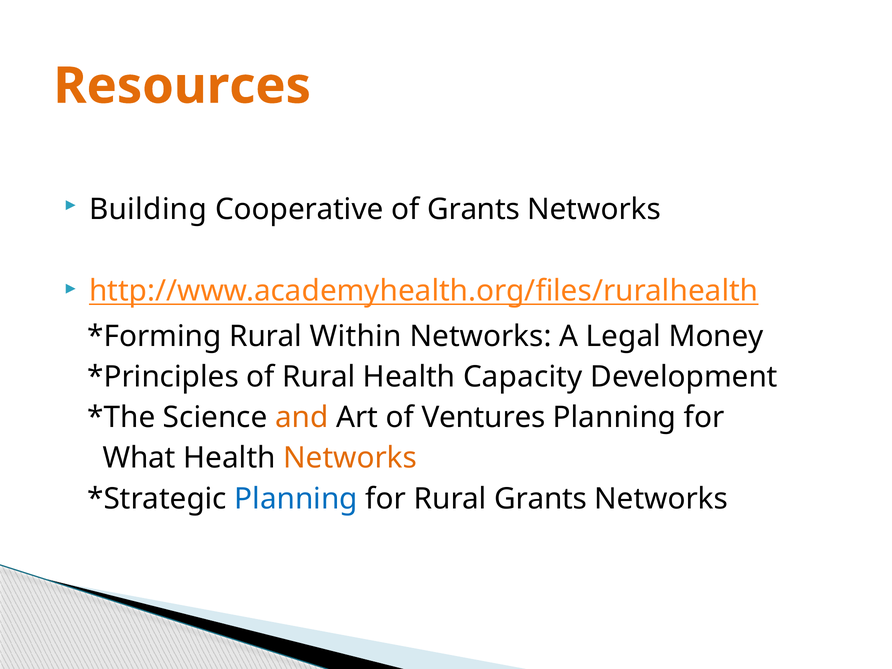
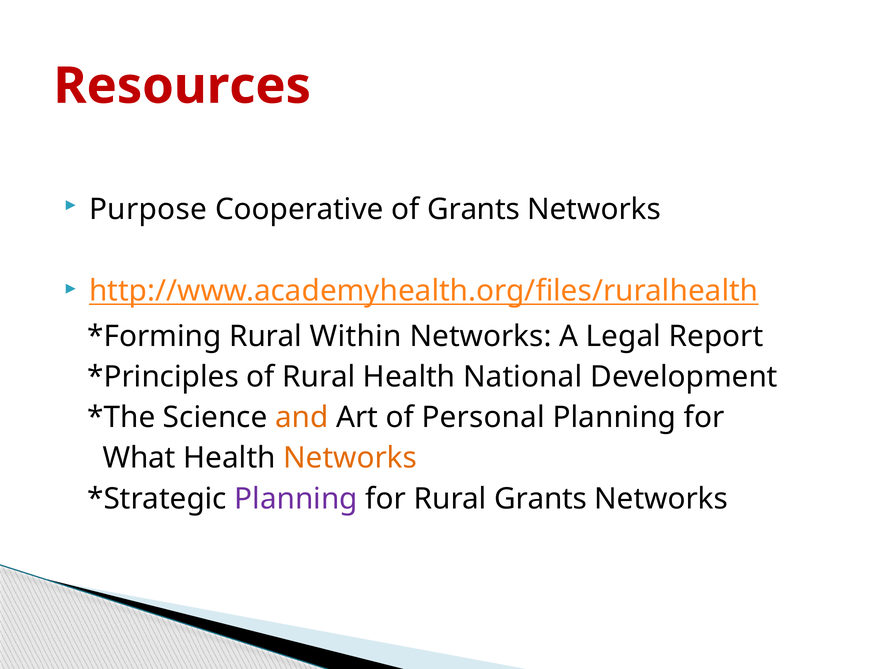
Resources colour: orange -> red
Building: Building -> Purpose
Money: Money -> Report
Capacity: Capacity -> National
Ventures: Ventures -> Personal
Planning at (296, 499) colour: blue -> purple
